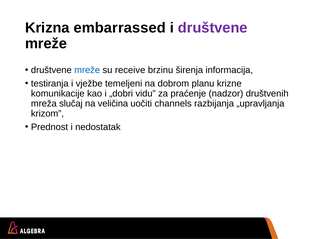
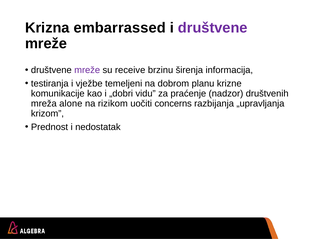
mreže at (87, 70) colour: blue -> purple
slučaj: slučaj -> alone
veličina: veličina -> rizikom
channels: channels -> concerns
